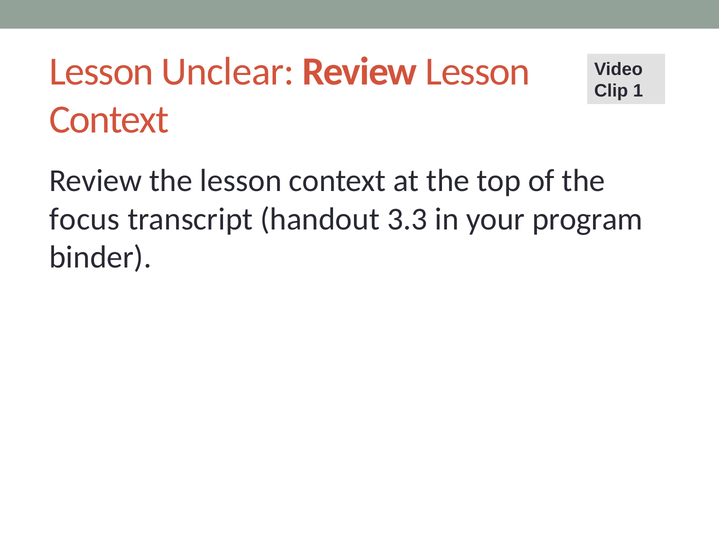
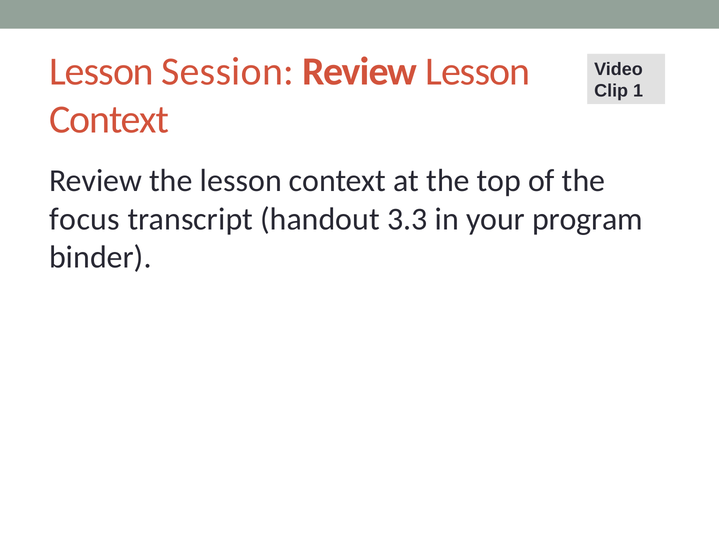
Unclear: Unclear -> Session
